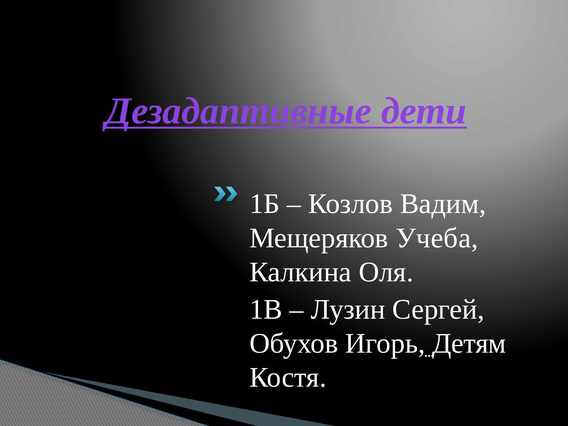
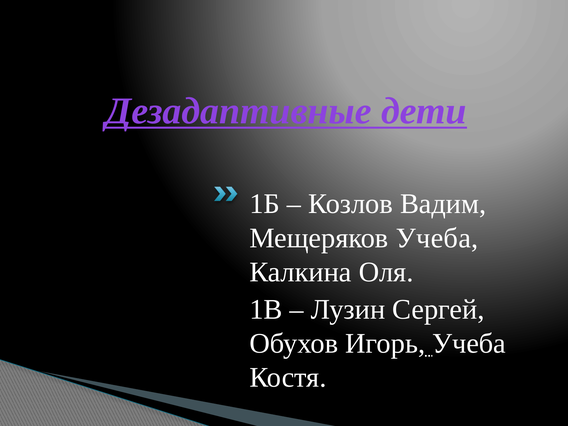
Игорь Детям: Детям -> Учеба
